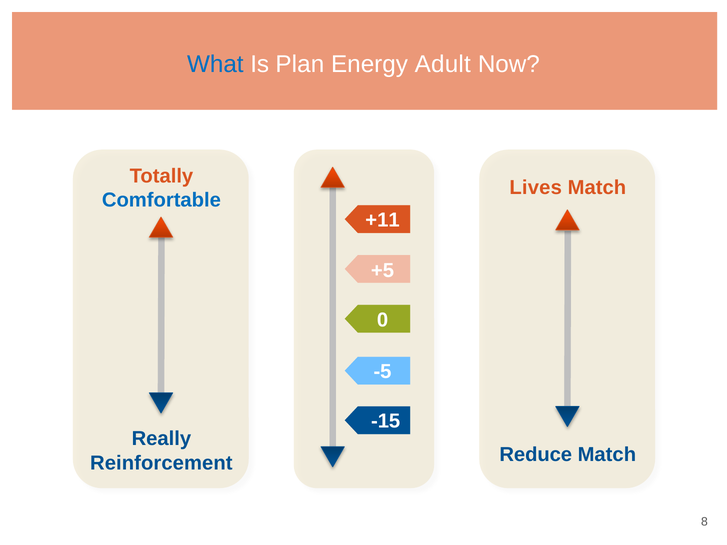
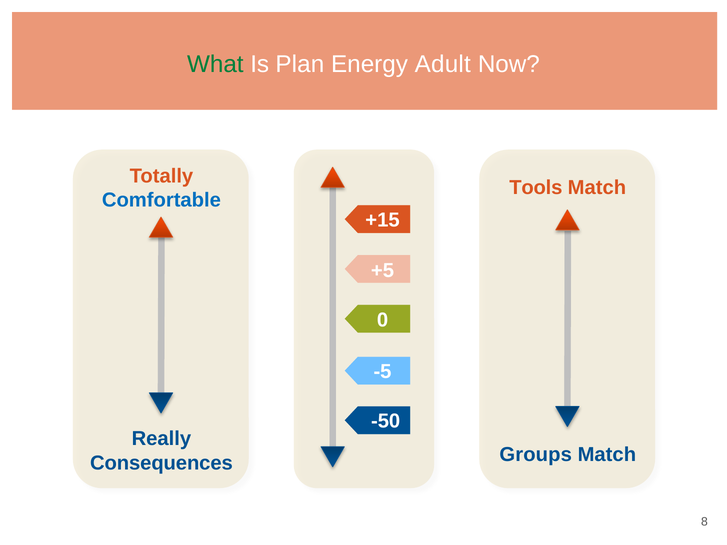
What colour: blue -> green
Lives: Lives -> Tools
+11: +11 -> +15
-15: -15 -> -50
Reduce: Reduce -> Groups
Reinforcement: Reinforcement -> Consequences
